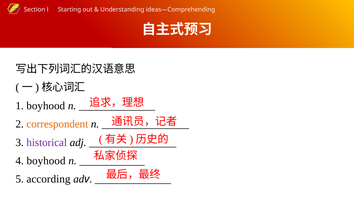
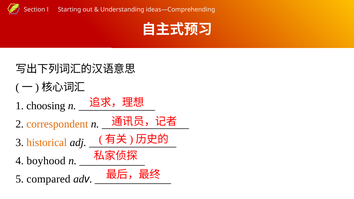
1 boyhood: boyhood -> choosing
historical colour: purple -> orange
according: according -> compared
